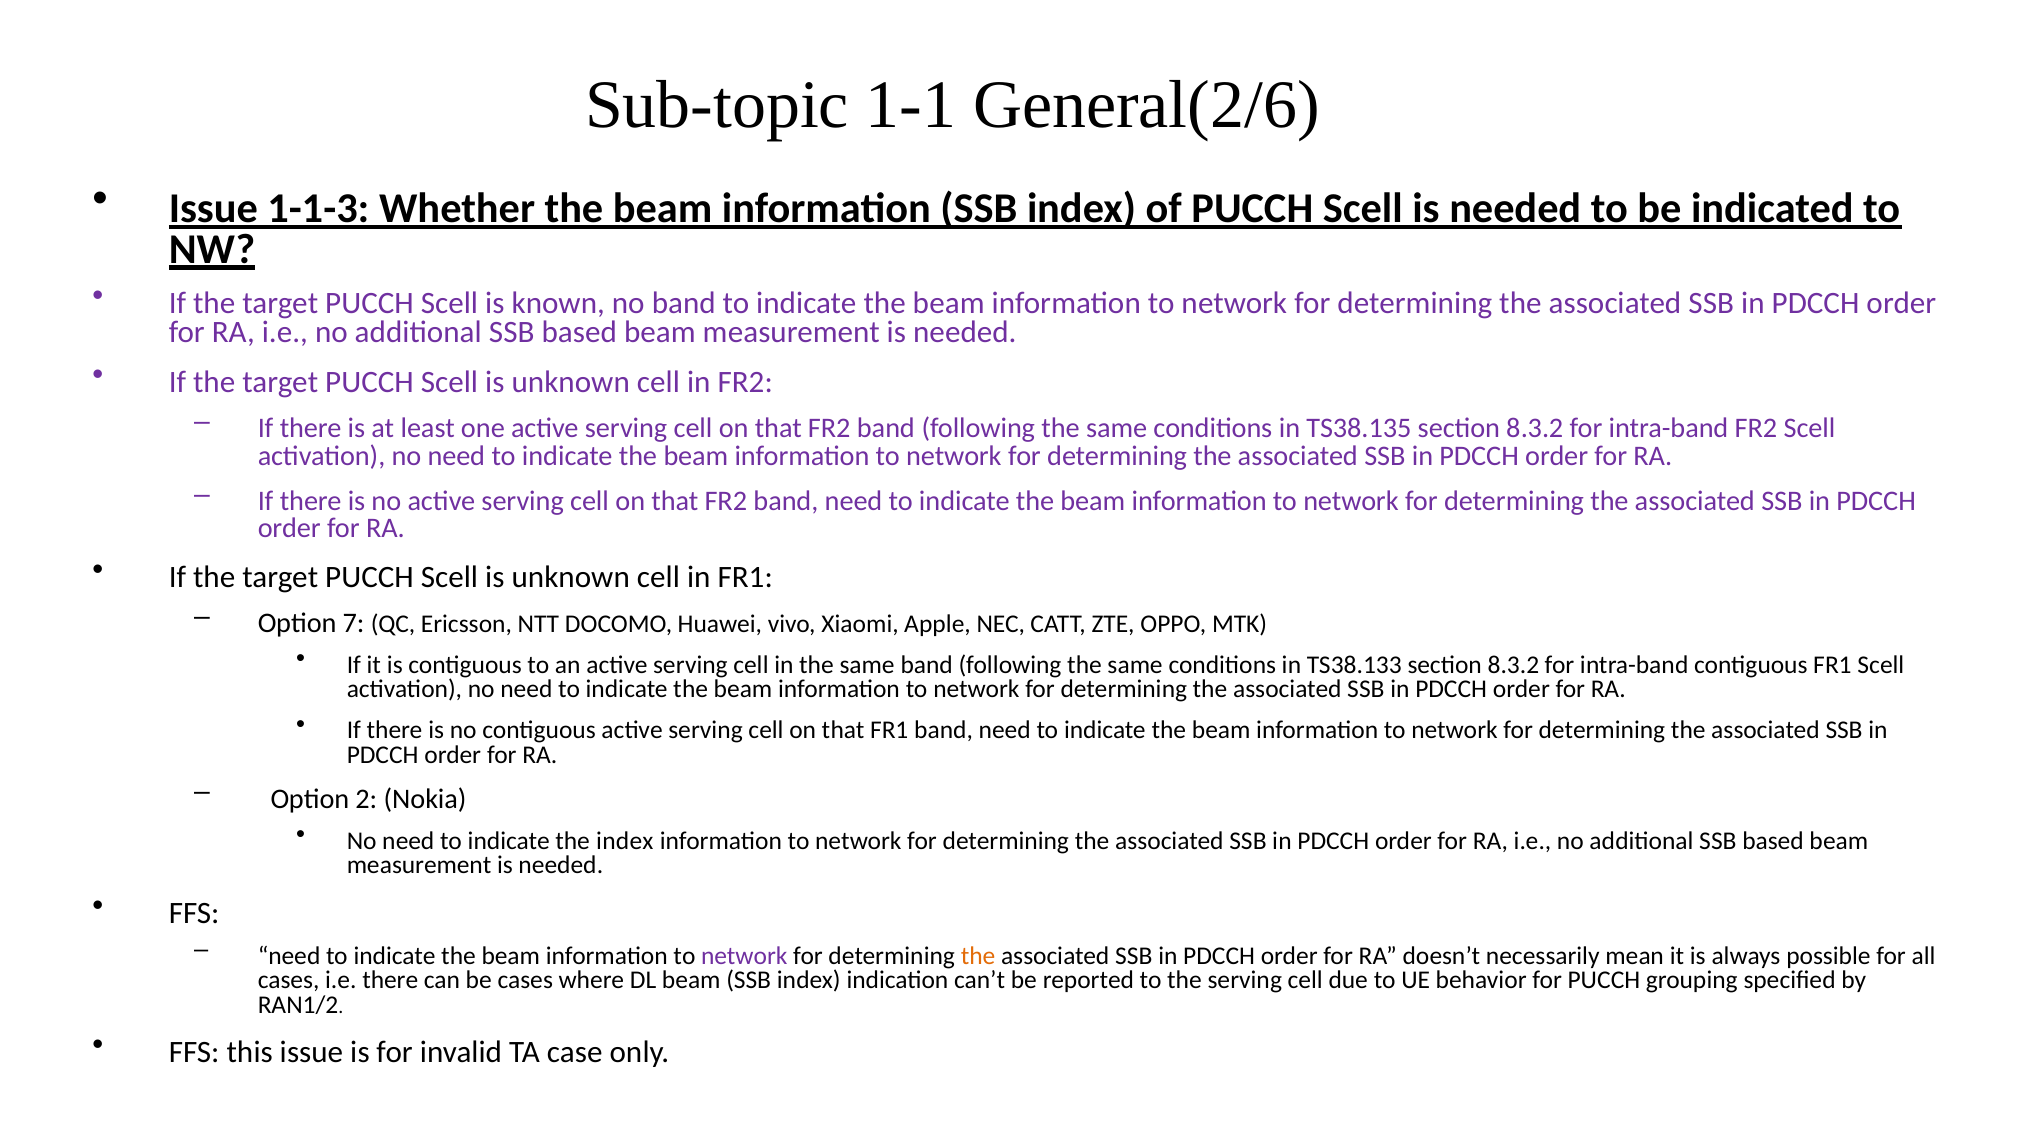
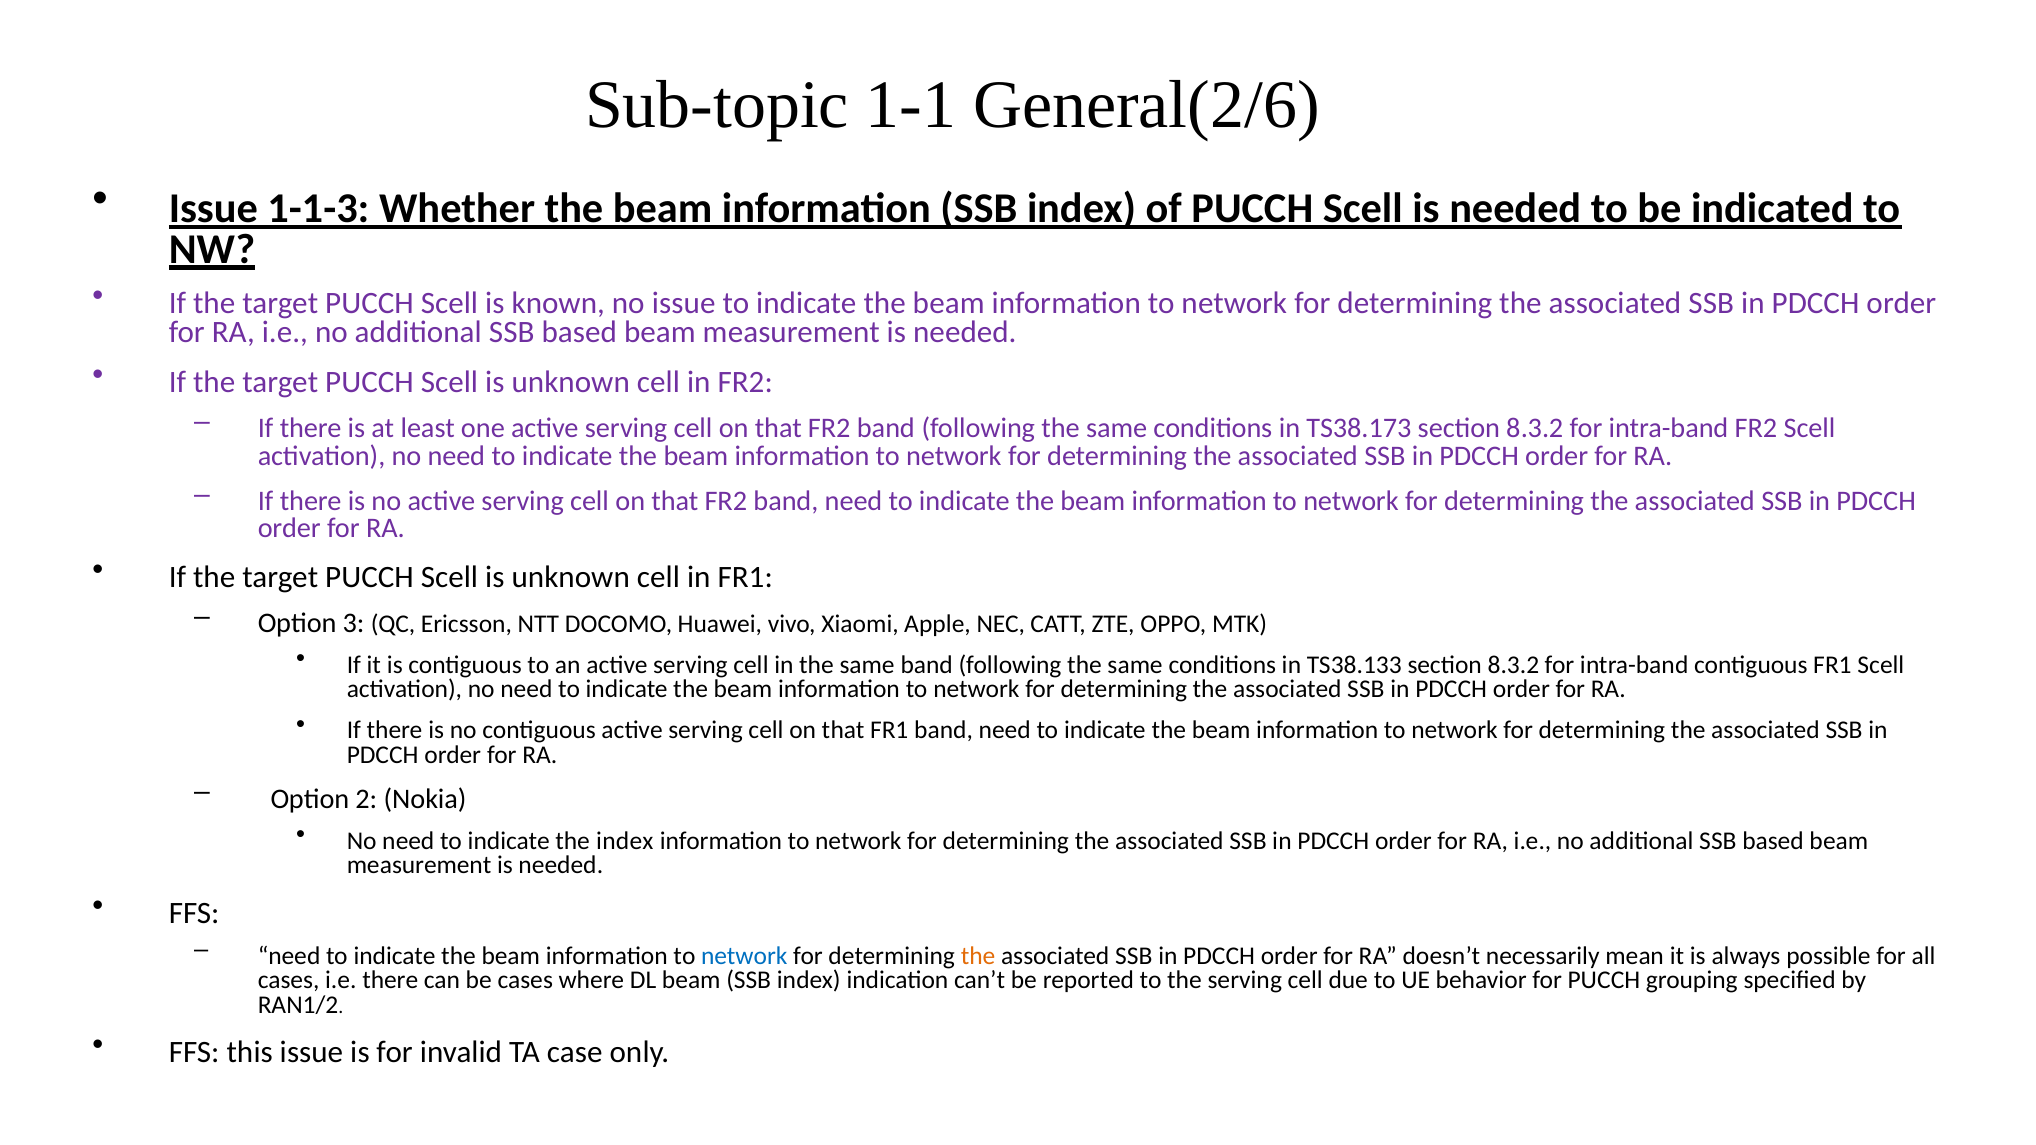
no band: band -> issue
TS38.135: TS38.135 -> TS38.173
7: 7 -> 3
network at (744, 956) colour: purple -> blue
